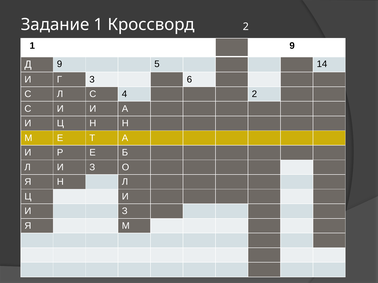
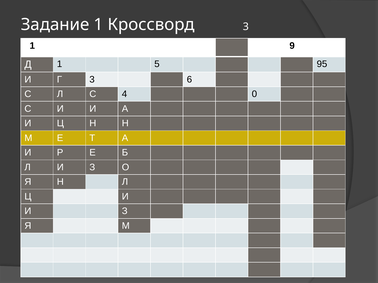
Кроссворд 2: 2 -> 3
Д 9: 9 -> 1
14: 14 -> 95
4 2: 2 -> 0
